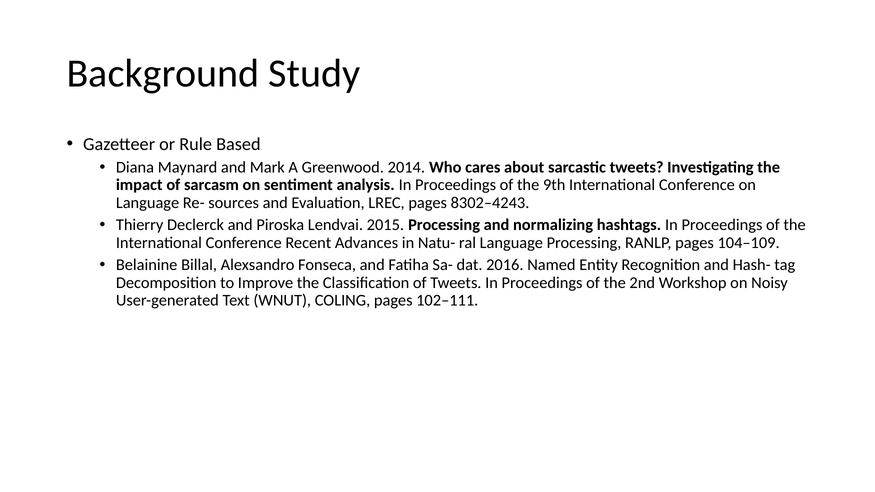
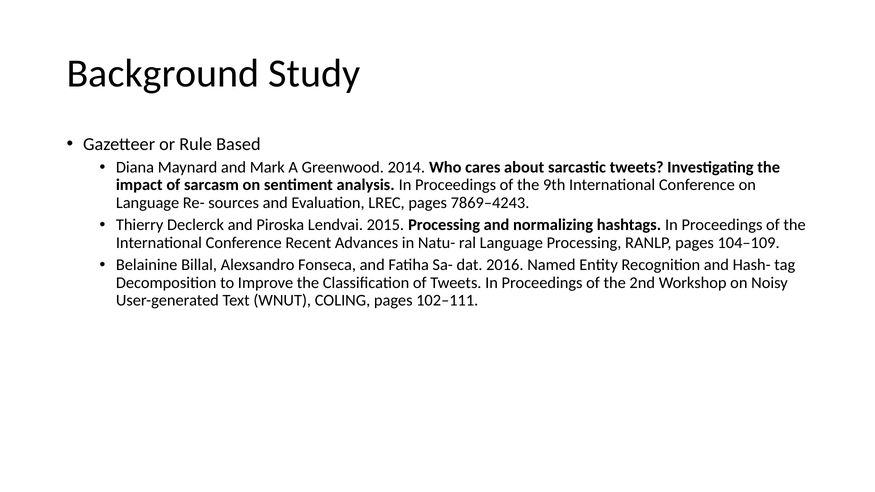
8302–4243: 8302–4243 -> 7869–4243
